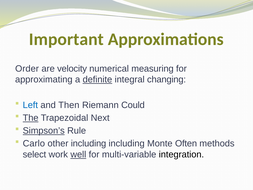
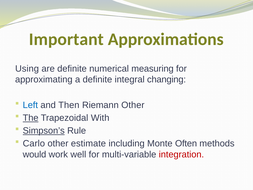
Order: Order -> Using
are velocity: velocity -> definite
definite at (97, 79) underline: present -> none
Riemann Could: Could -> Other
Next: Next -> With
other including: including -> estimate
select: select -> would
well underline: present -> none
integration colour: black -> red
